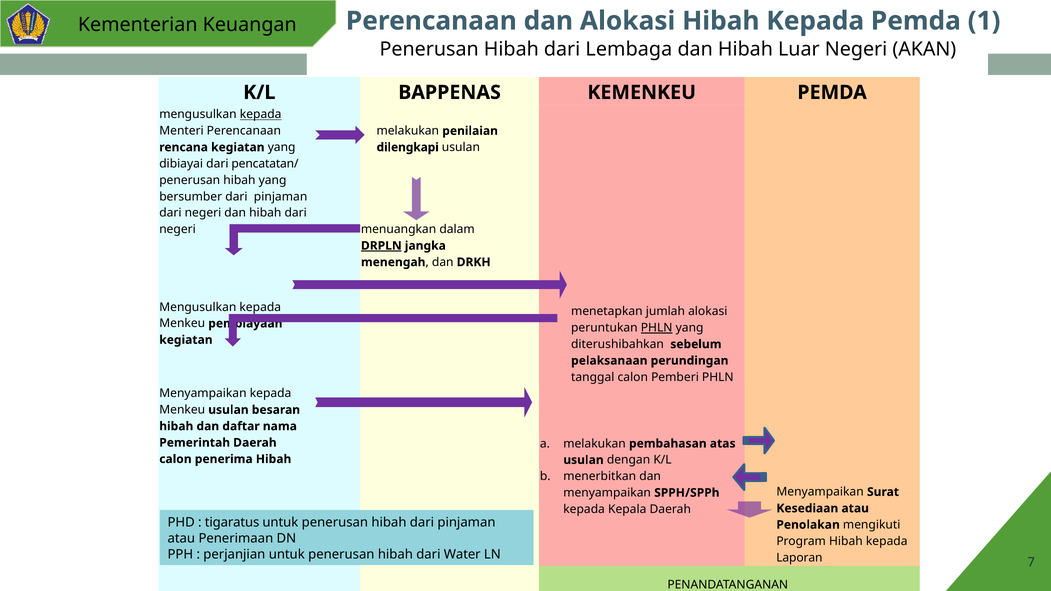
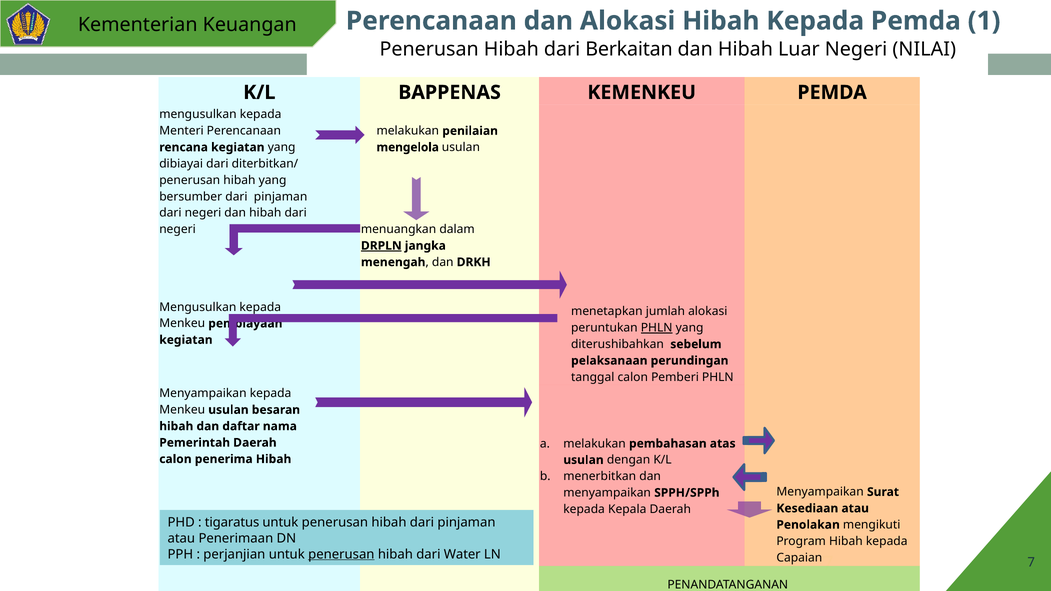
Lembaga: Lembaga -> Berkaitan
AKAN: AKAN -> NILAI
kepada at (261, 115) underline: present -> none
dilengkapi: dilengkapi -> mengelola
pencatatan/: pencatatan/ -> diterbitkan/
penerusan at (341, 554) underline: none -> present
Laporan: Laporan -> Capaian
